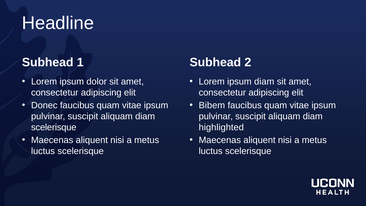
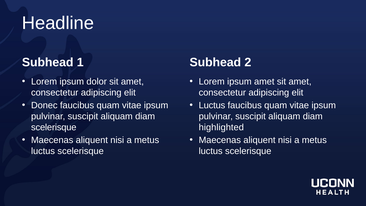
ipsum diam: diam -> amet
Bibem at (212, 105): Bibem -> Luctus
